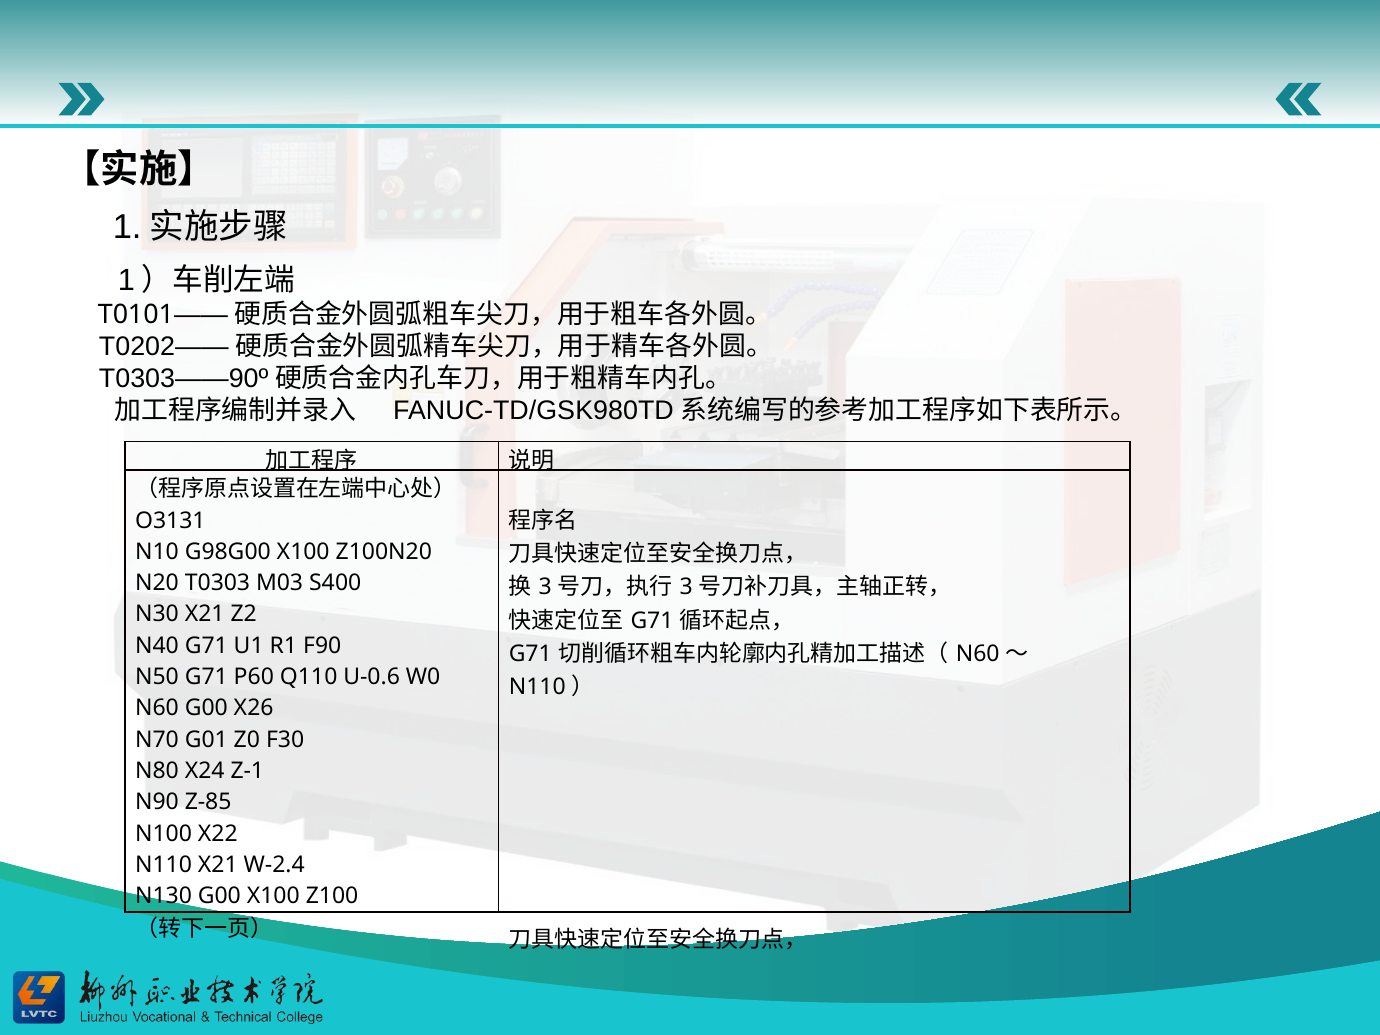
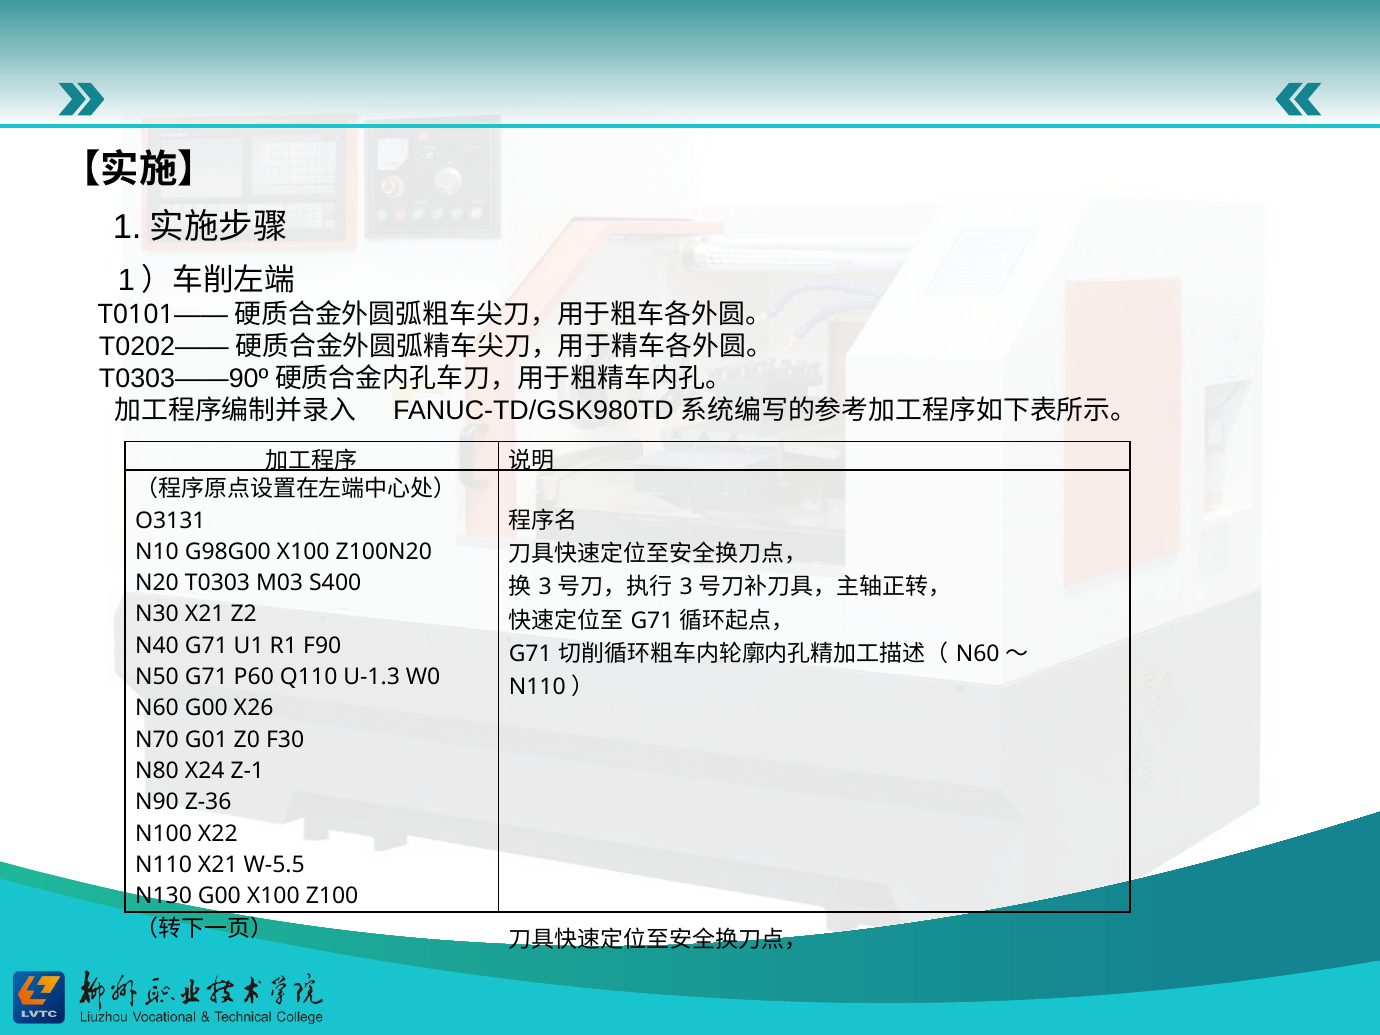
U-0.6: U-0.6 -> U-1.3
Z-85: Z-85 -> Z-36
W-2.4: W-2.4 -> W-5.5
